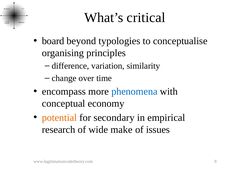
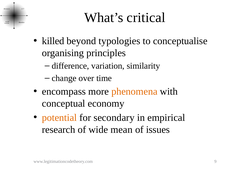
board: board -> killed
phenomena colour: blue -> orange
make: make -> mean
